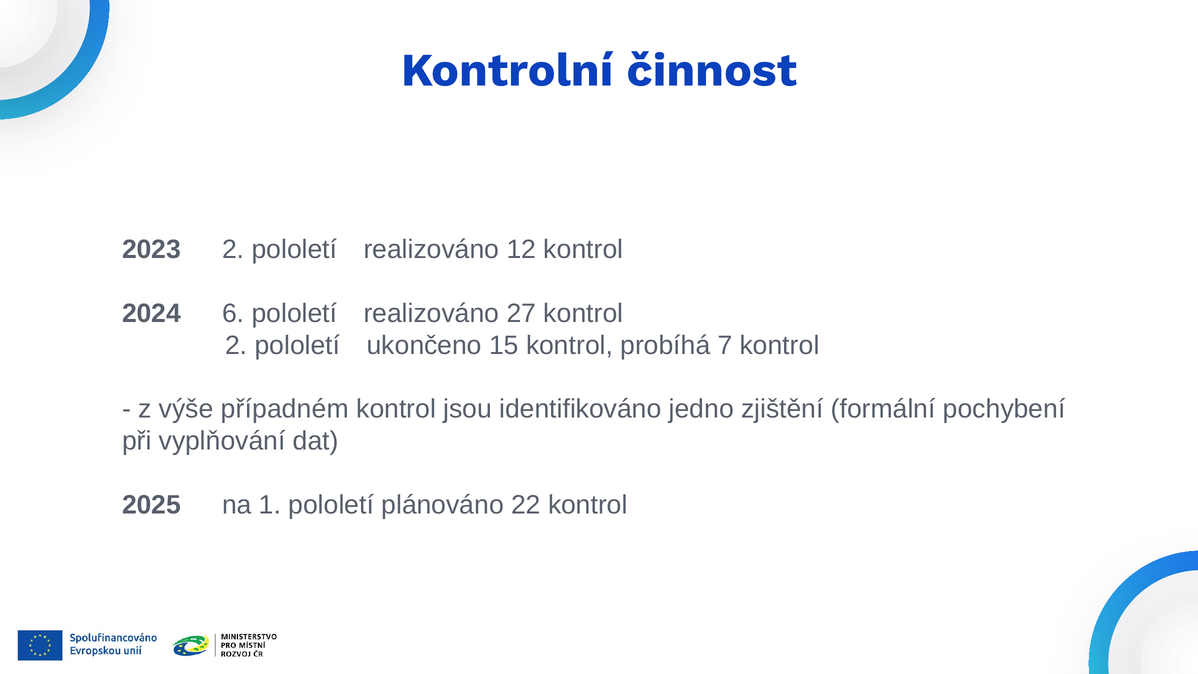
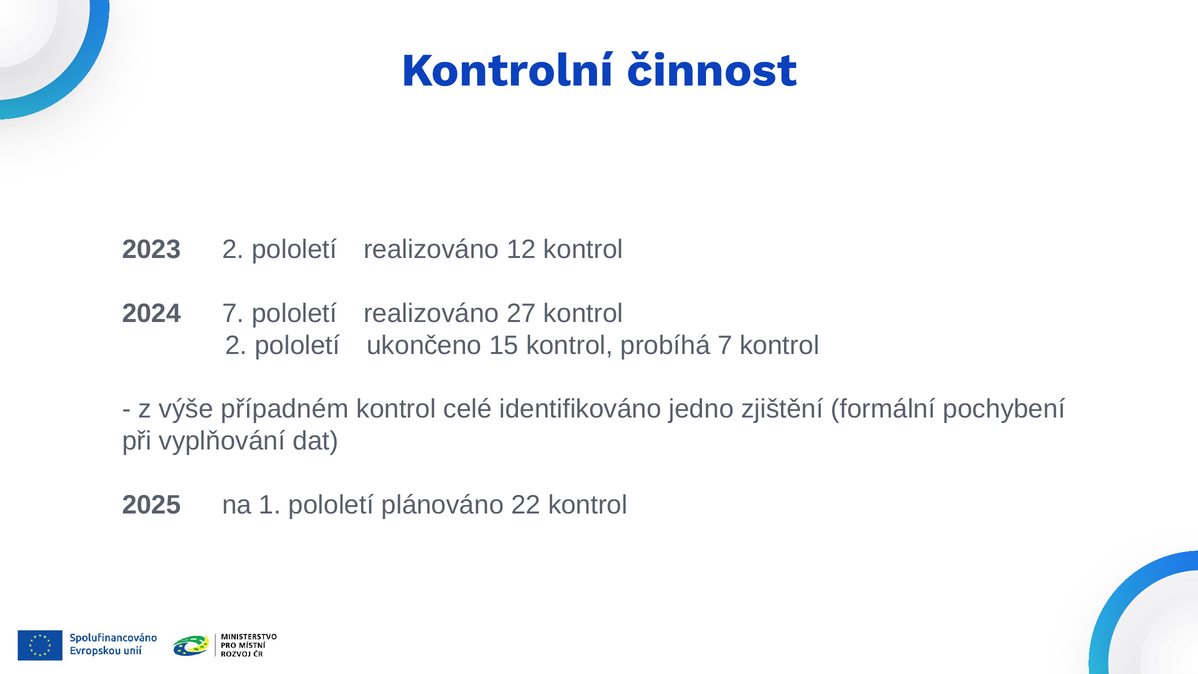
2024 6: 6 -> 7
jsou: jsou -> celé
